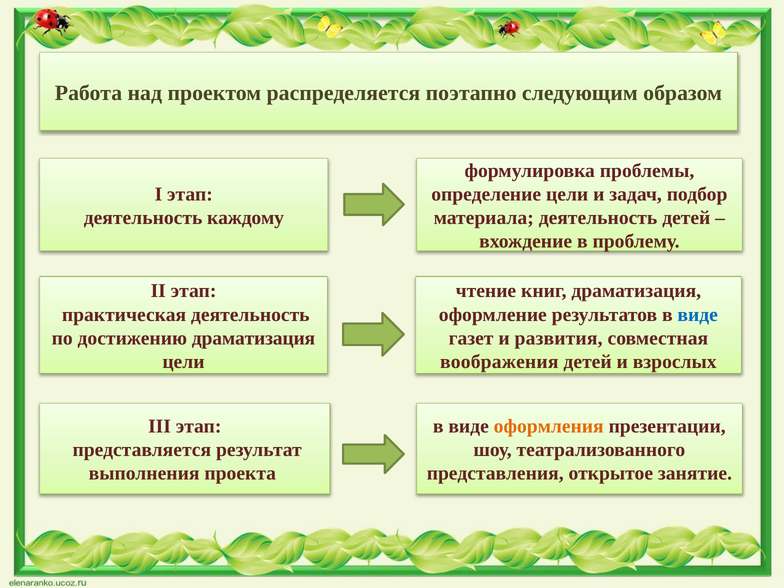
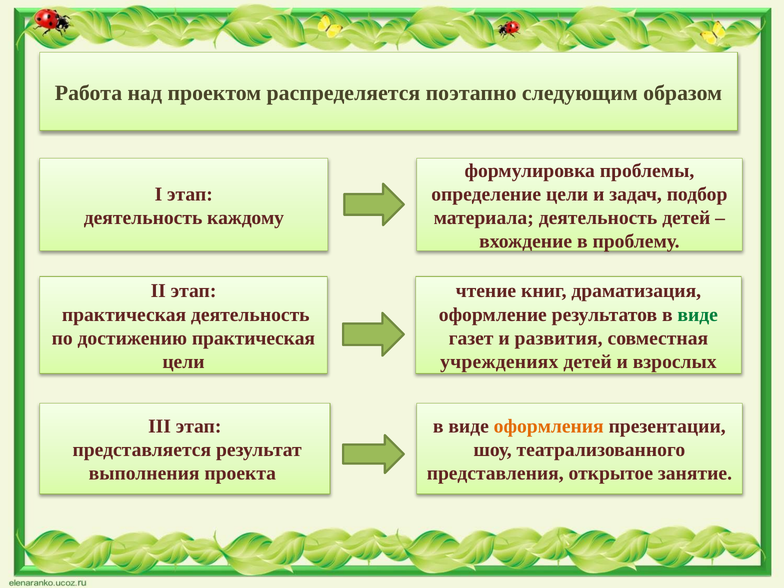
виде at (698, 315) colour: blue -> green
достижению драматизация: драматизация -> практическая
воображения: воображения -> учреждениях
